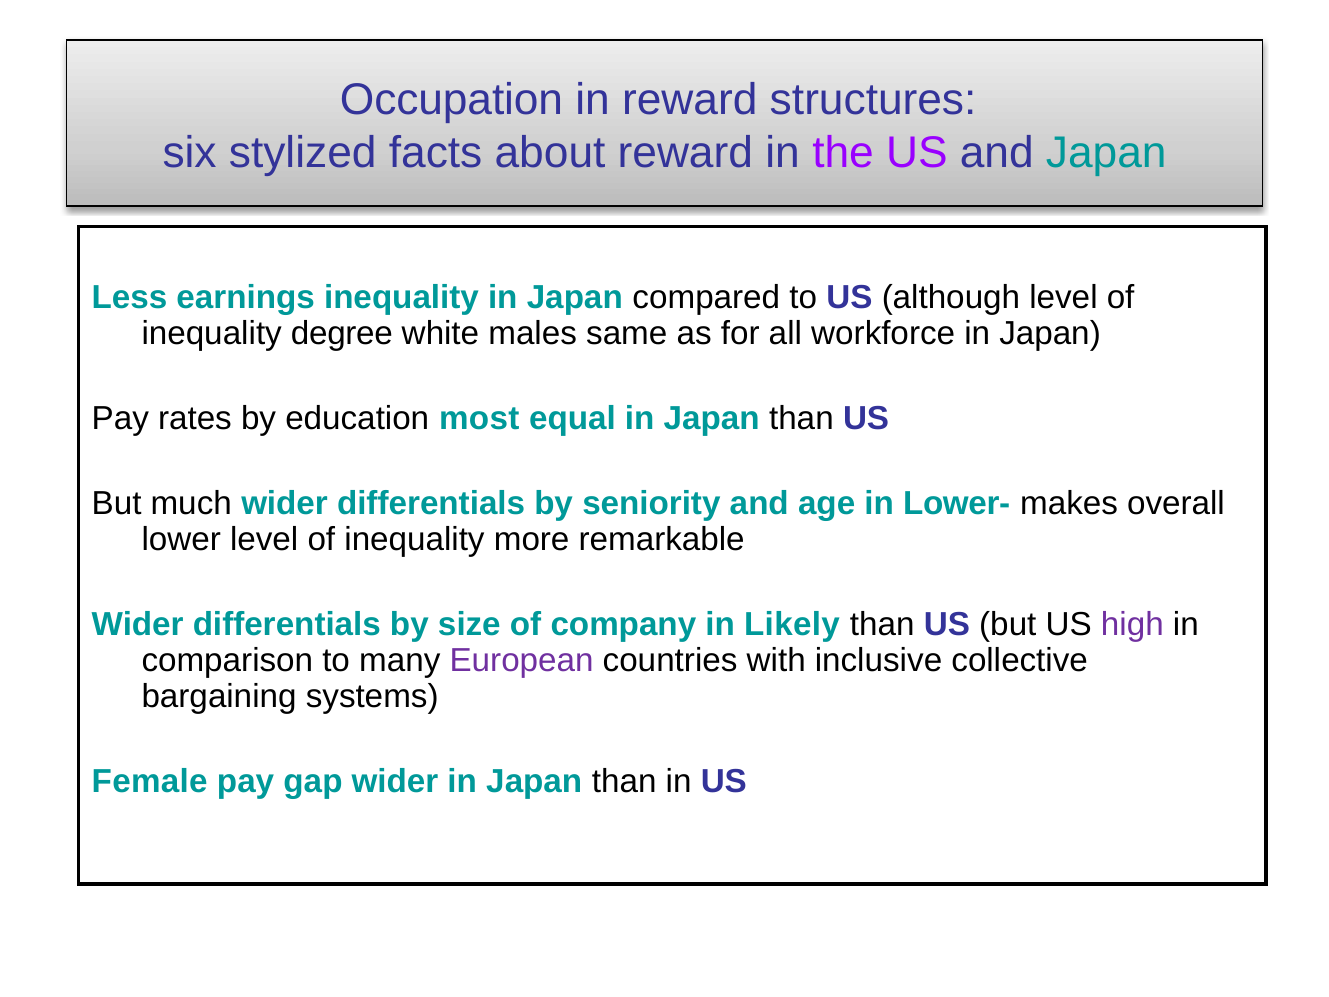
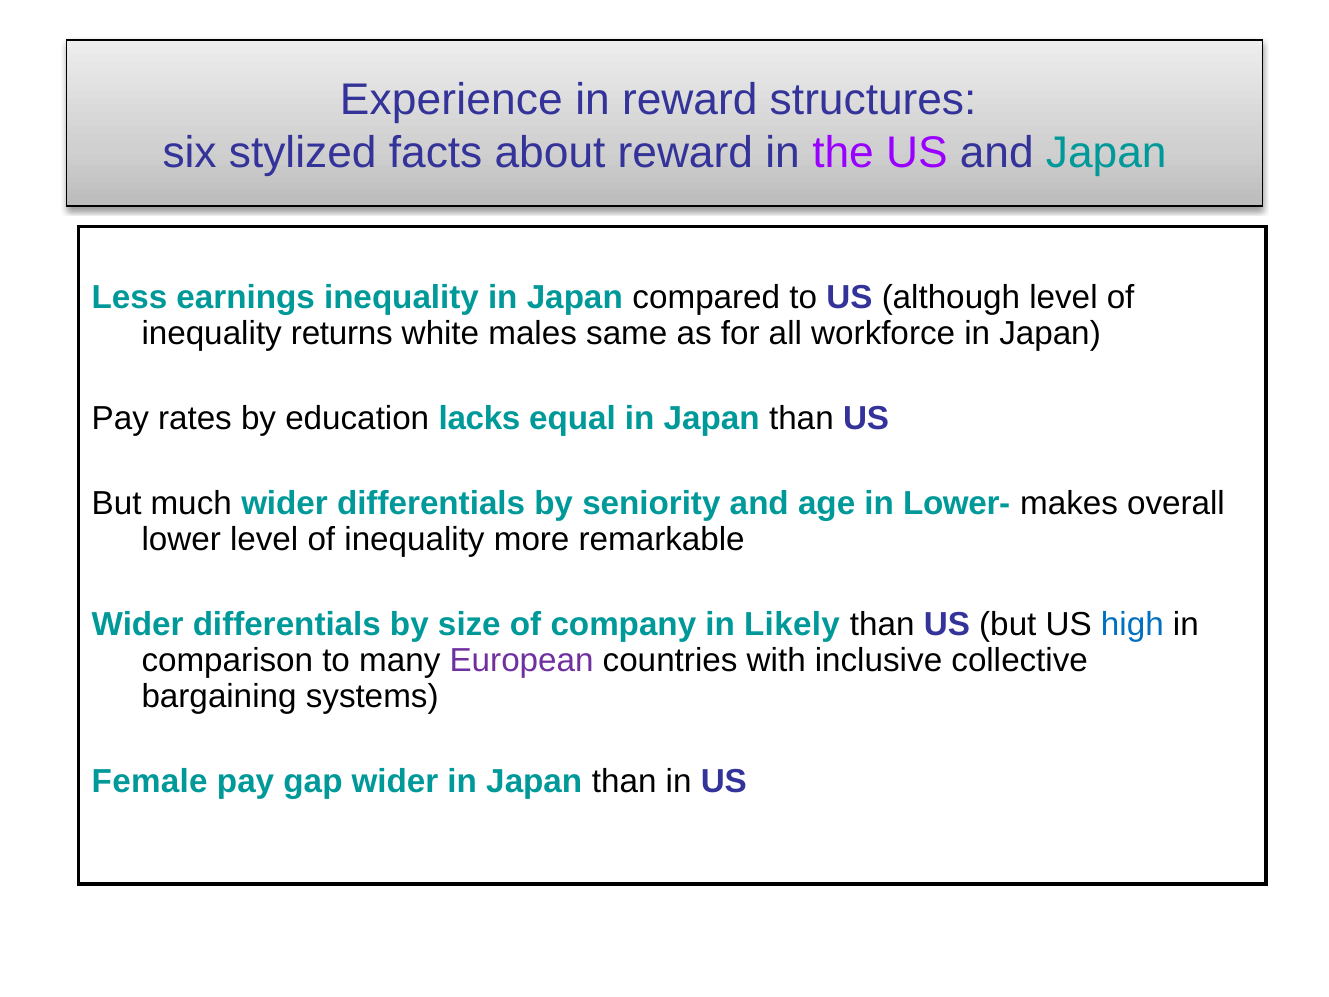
Occupation: Occupation -> Experience
degree: degree -> returns
most: most -> lacks
high colour: purple -> blue
